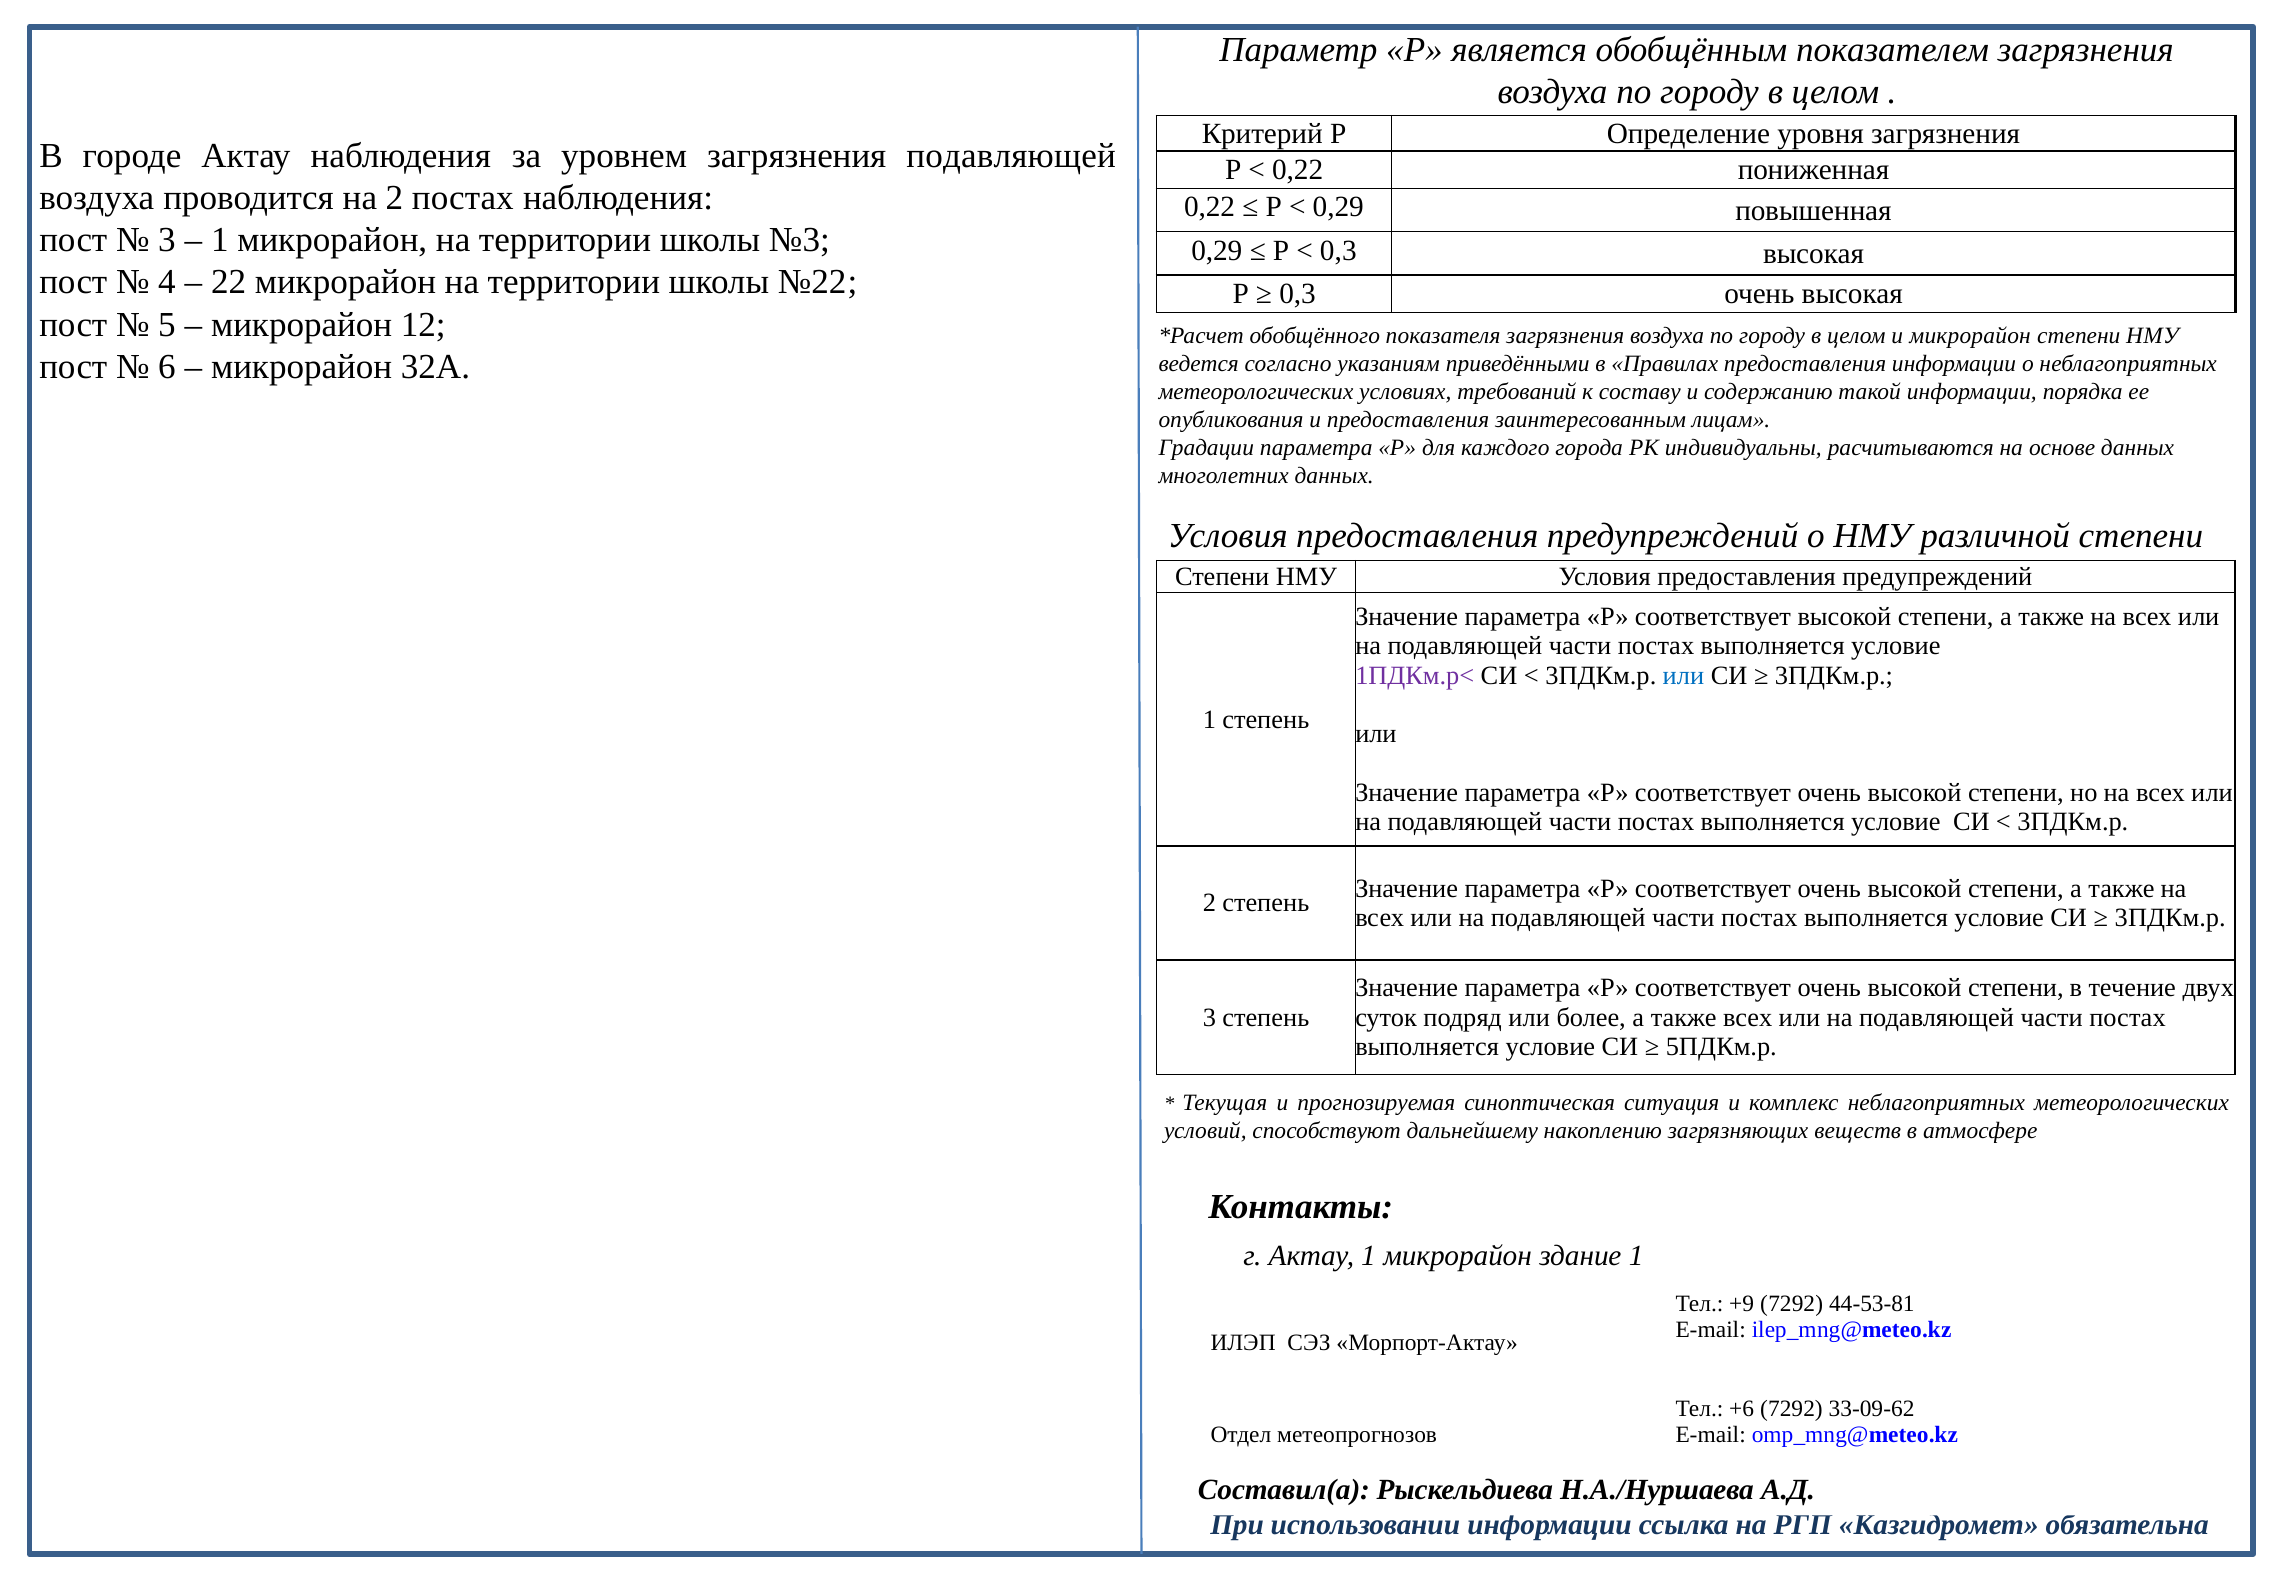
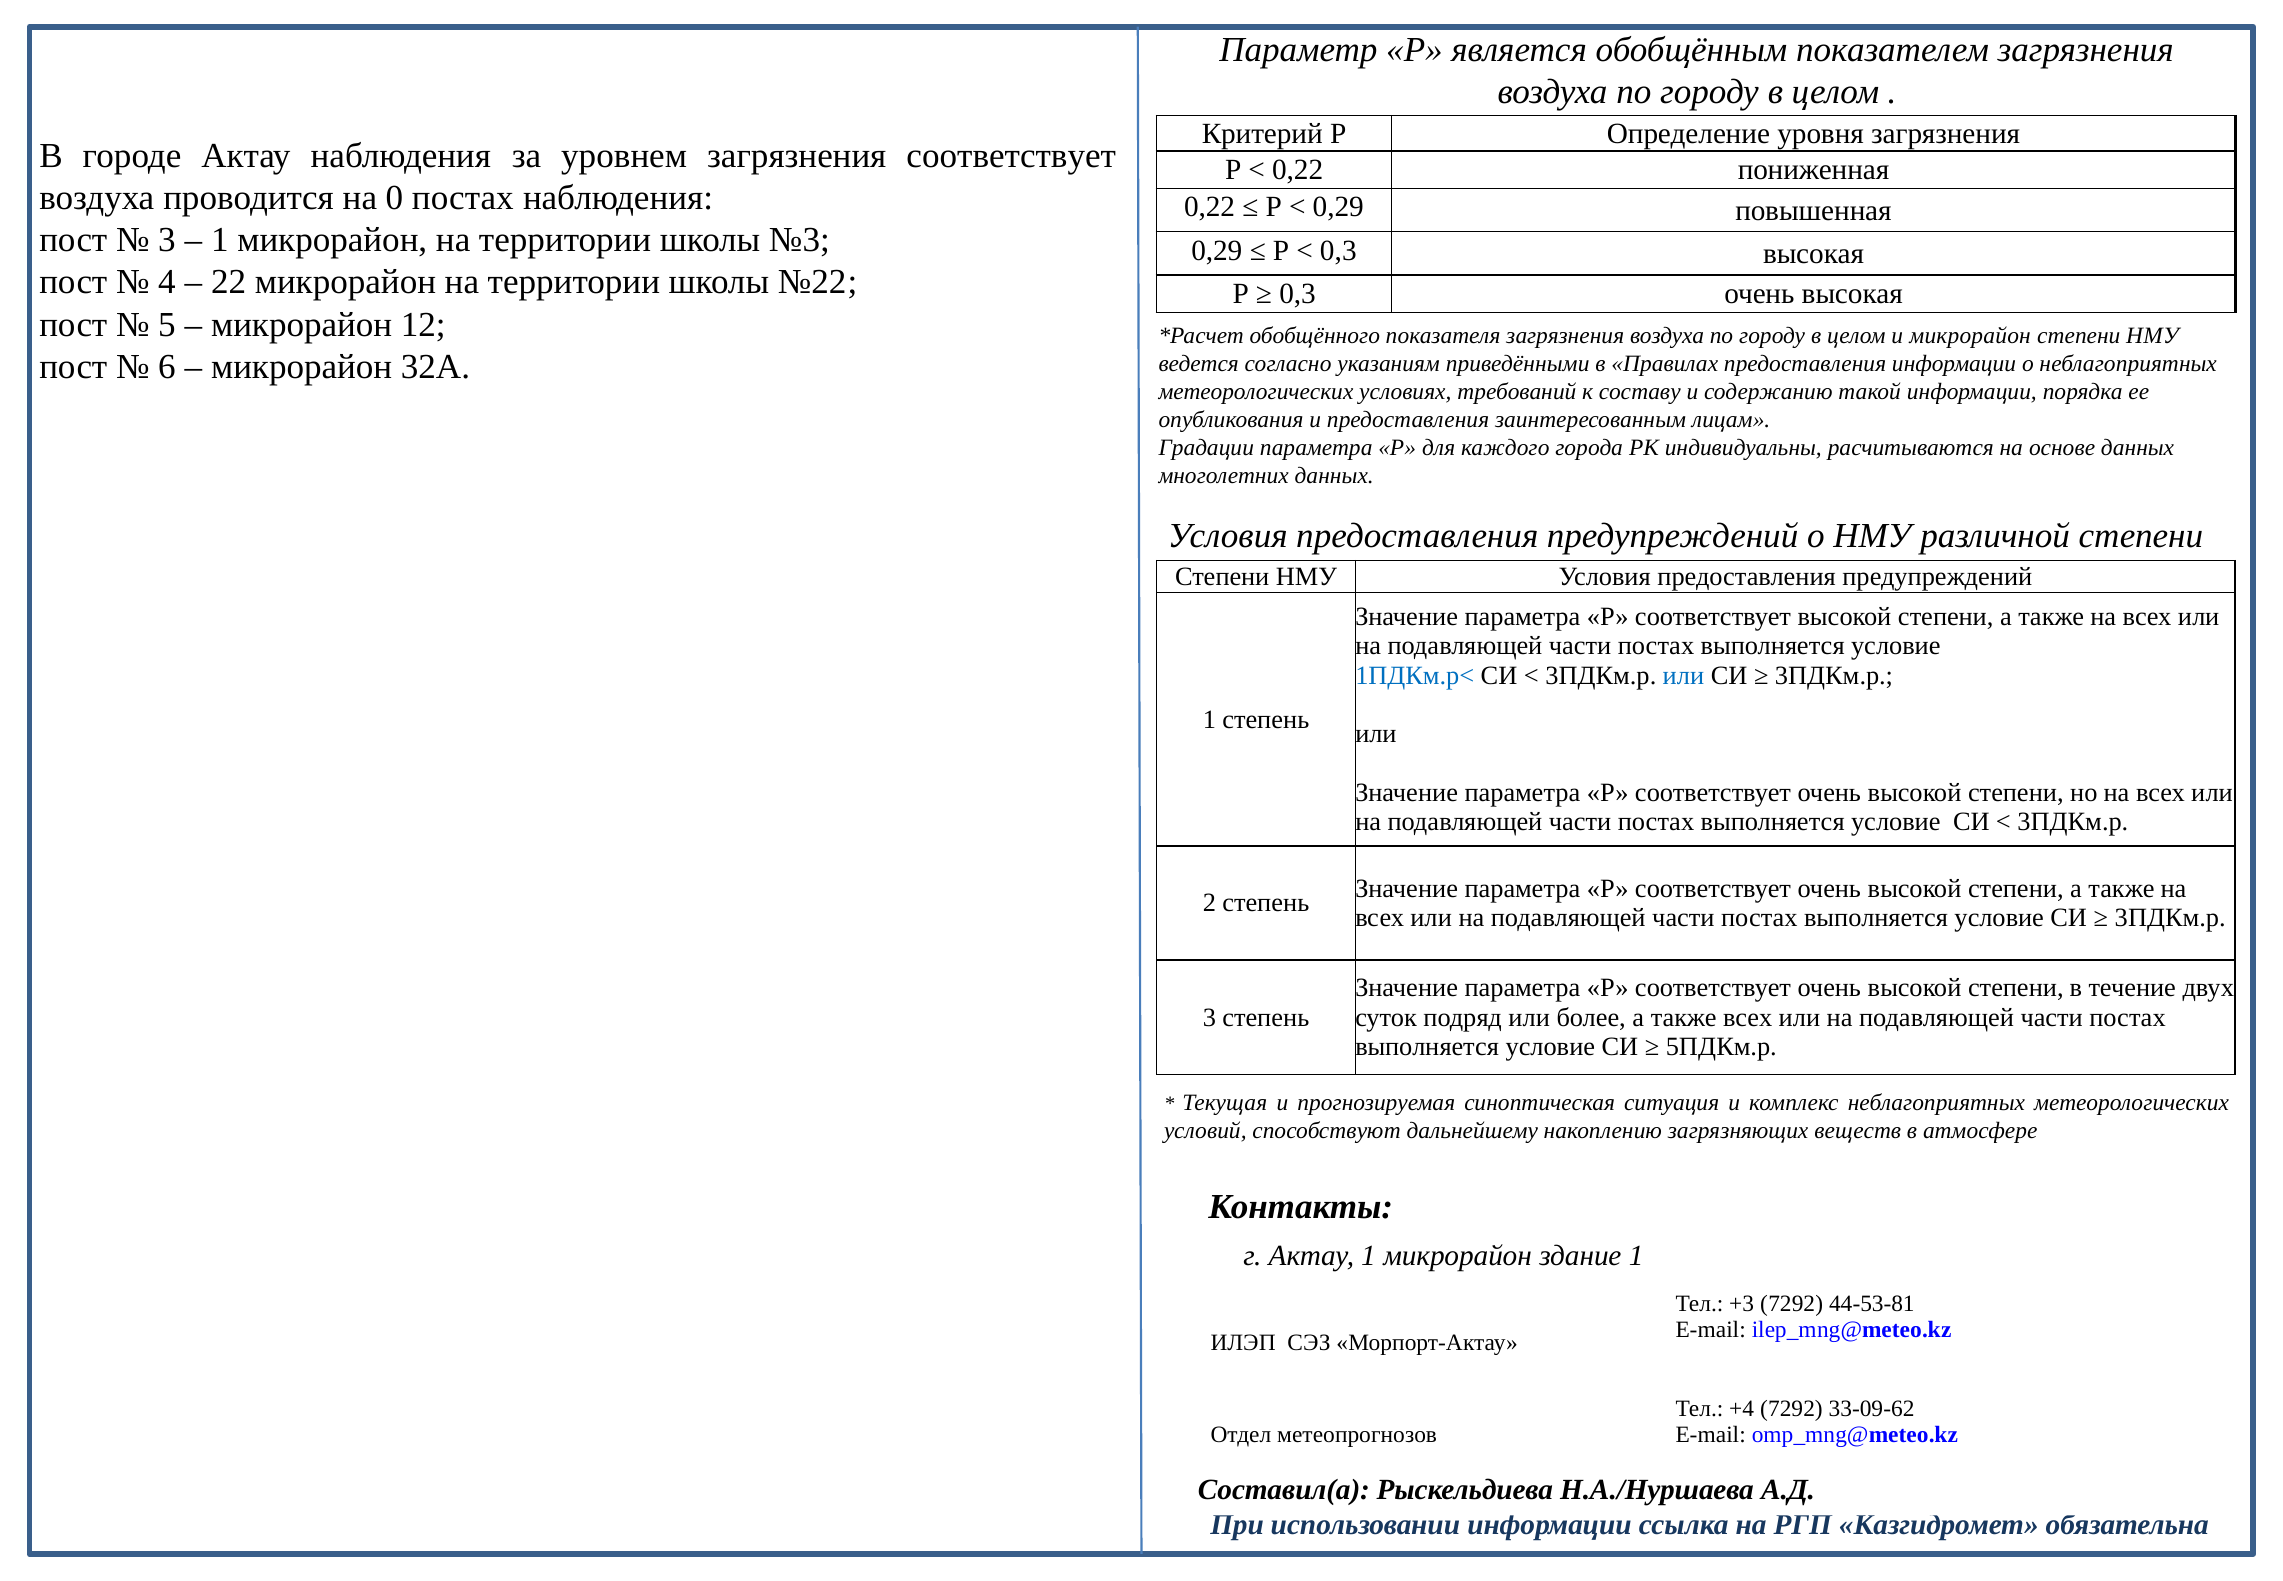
загрязнения подавляющей: подавляющей -> соответствует
на 2: 2 -> 0
1ПДКм.р< colour: purple -> blue
+9: +9 -> +3
+6: +6 -> +4
